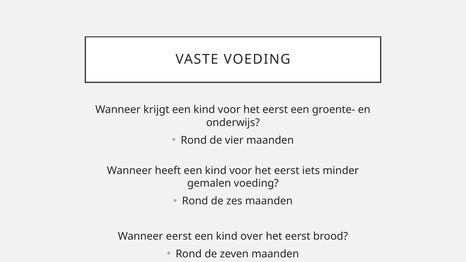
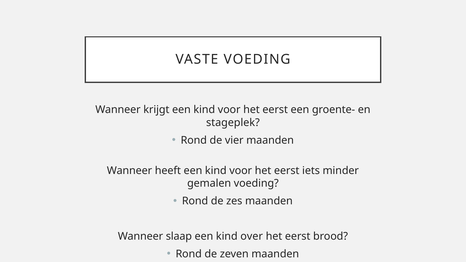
onderwijs: onderwijs -> stageplek
Wanneer eerst: eerst -> slaap
